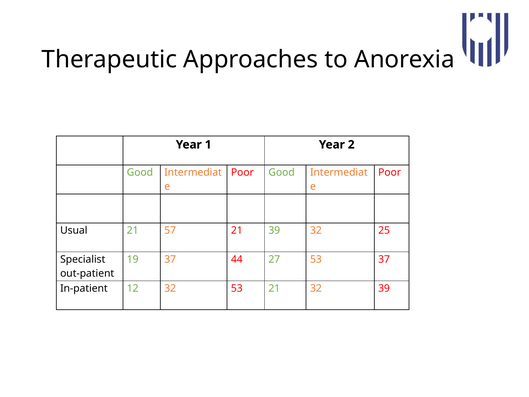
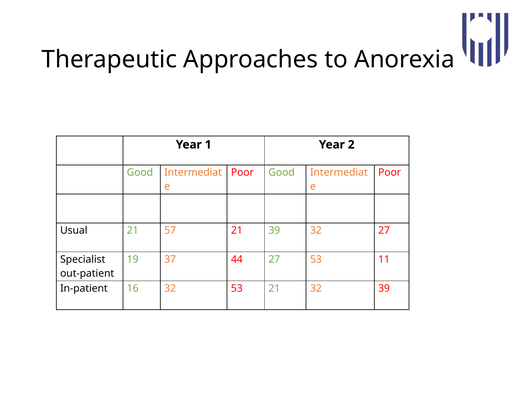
32 25: 25 -> 27
53 37: 37 -> 11
12: 12 -> 16
